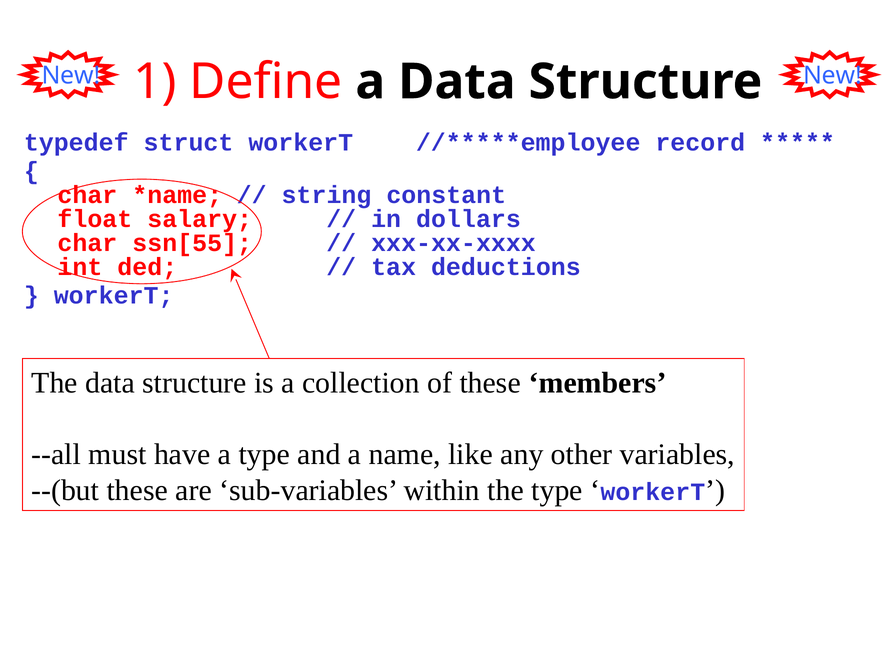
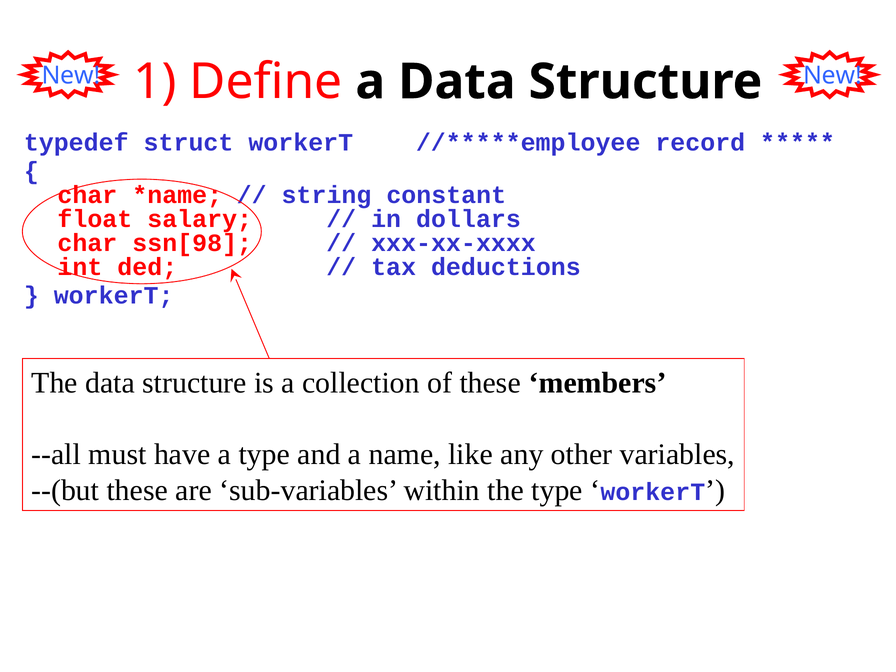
ssn[55: ssn[55 -> ssn[98
